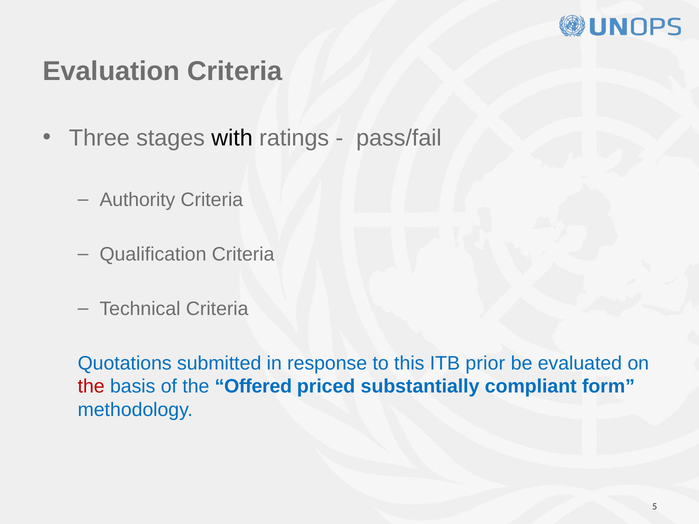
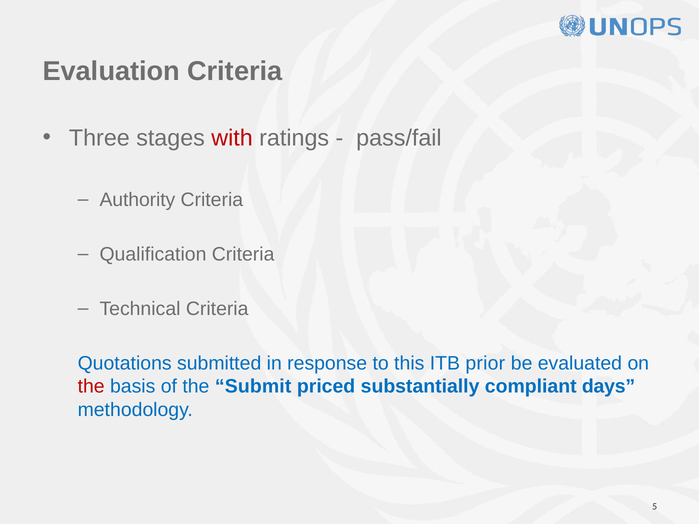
with colour: black -> red
Offered: Offered -> Submit
form: form -> days
